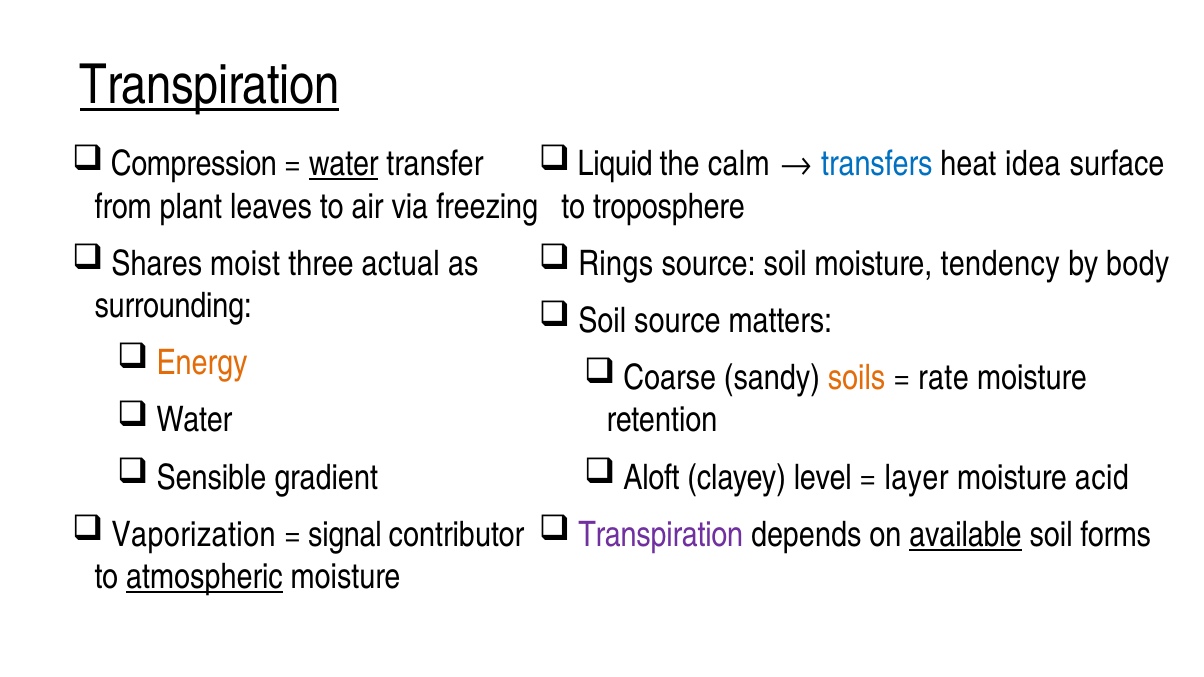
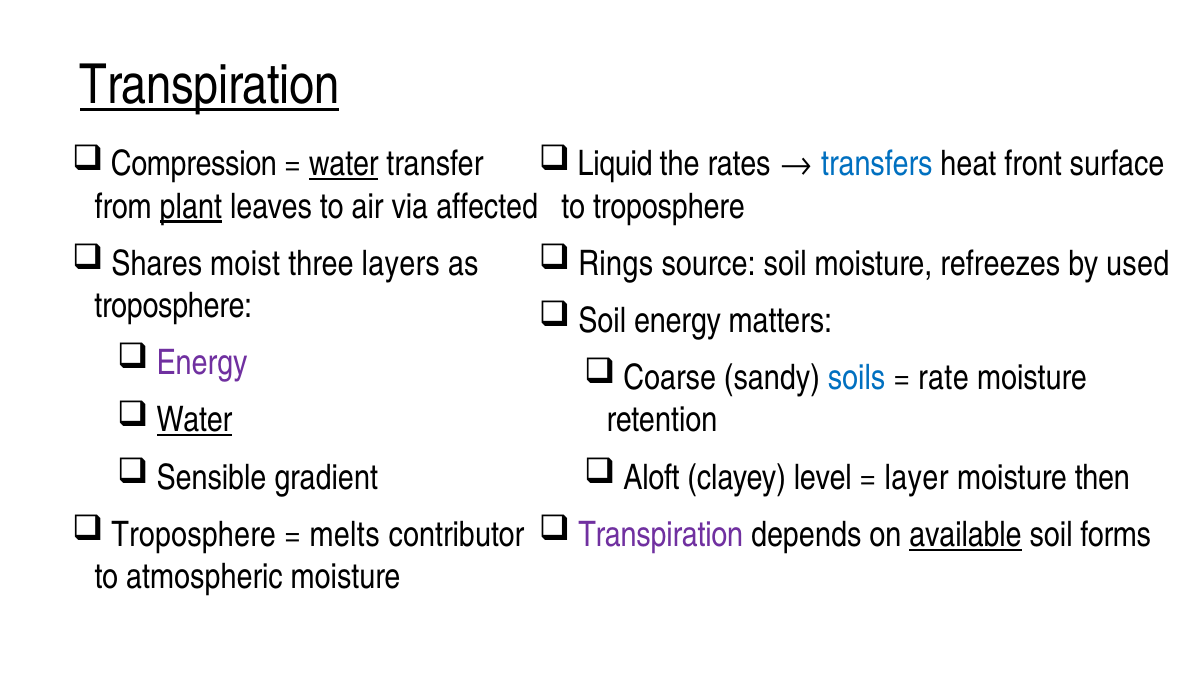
calm: calm -> rates
idea: idea -> front
plant underline: none -> present
freezing: freezing -> affected
actual: actual -> layers
tendency: tendency -> refreezes
body: body -> used
surrounding at (173, 306): surrounding -> troposphere
Soil source: source -> energy
Energy at (202, 363) colour: orange -> purple
soils colour: orange -> blue
Water at (194, 420) underline: none -> present
acid: acid -> then
Vaporization at (194, 535): Vaporization -> Troposphere
signal: signal -> melts
atmospheric underline: present -> none
